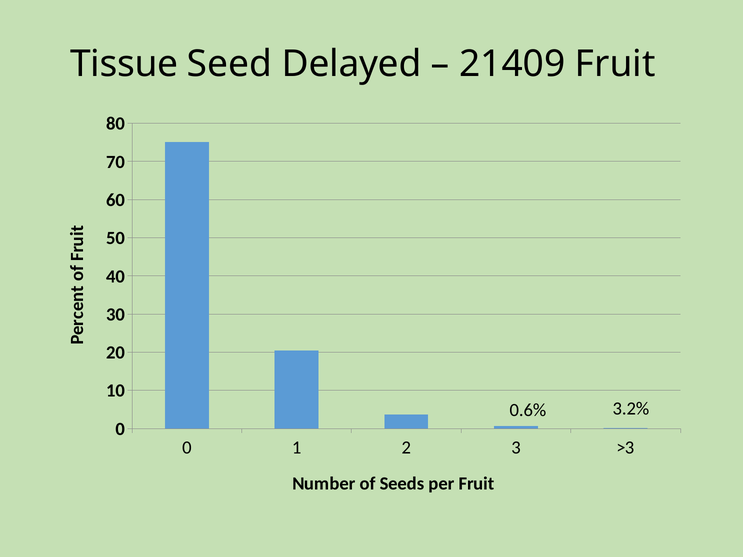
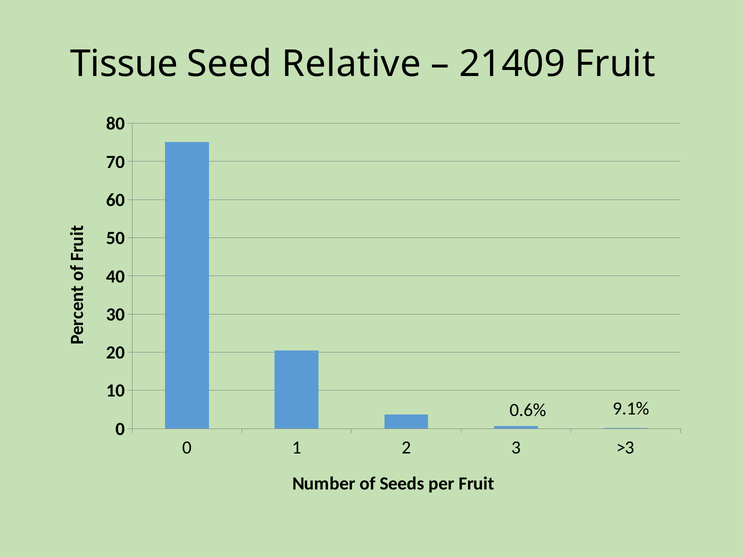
Delayed: Delayed -> Relative
3.2%: 3.2% -> 9.1%
